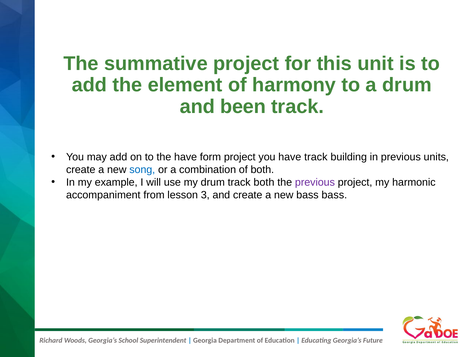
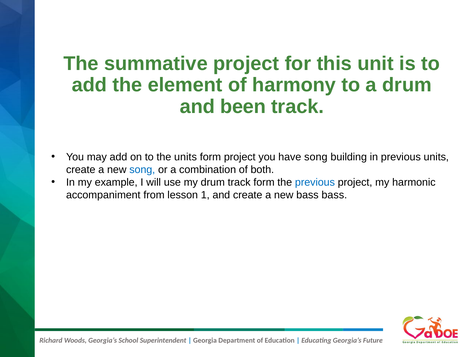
the have: have -> units
have track: track -> song
track both: both -> form
previous at (315, 182) colour: purple -> blue
3: 3 -> 1
